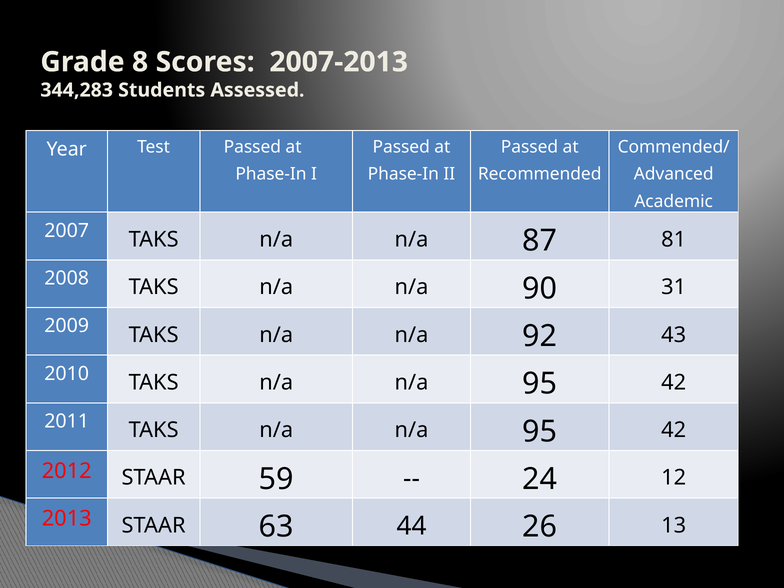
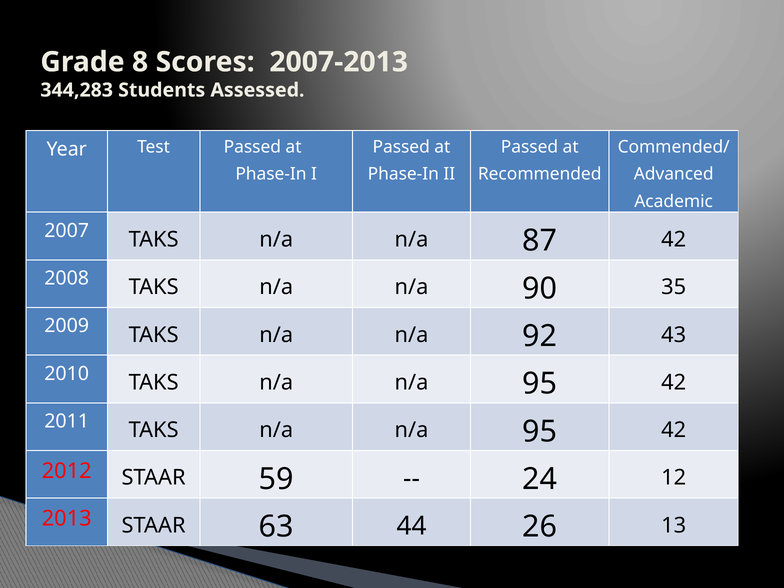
81 at (674, 240): 81 -> 42
31: 31 -> 35
